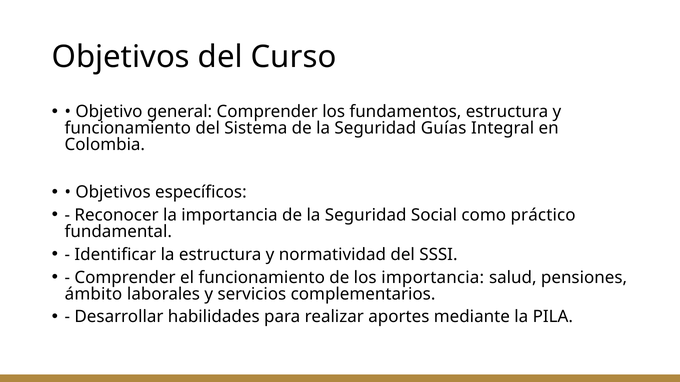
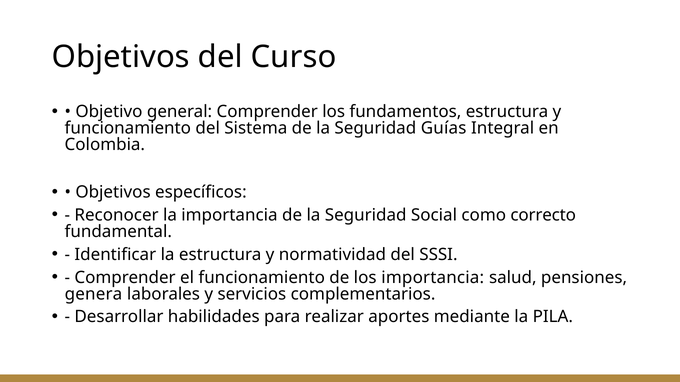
práctico: práctico -> correcto
ámbito: ámbito -> genera
